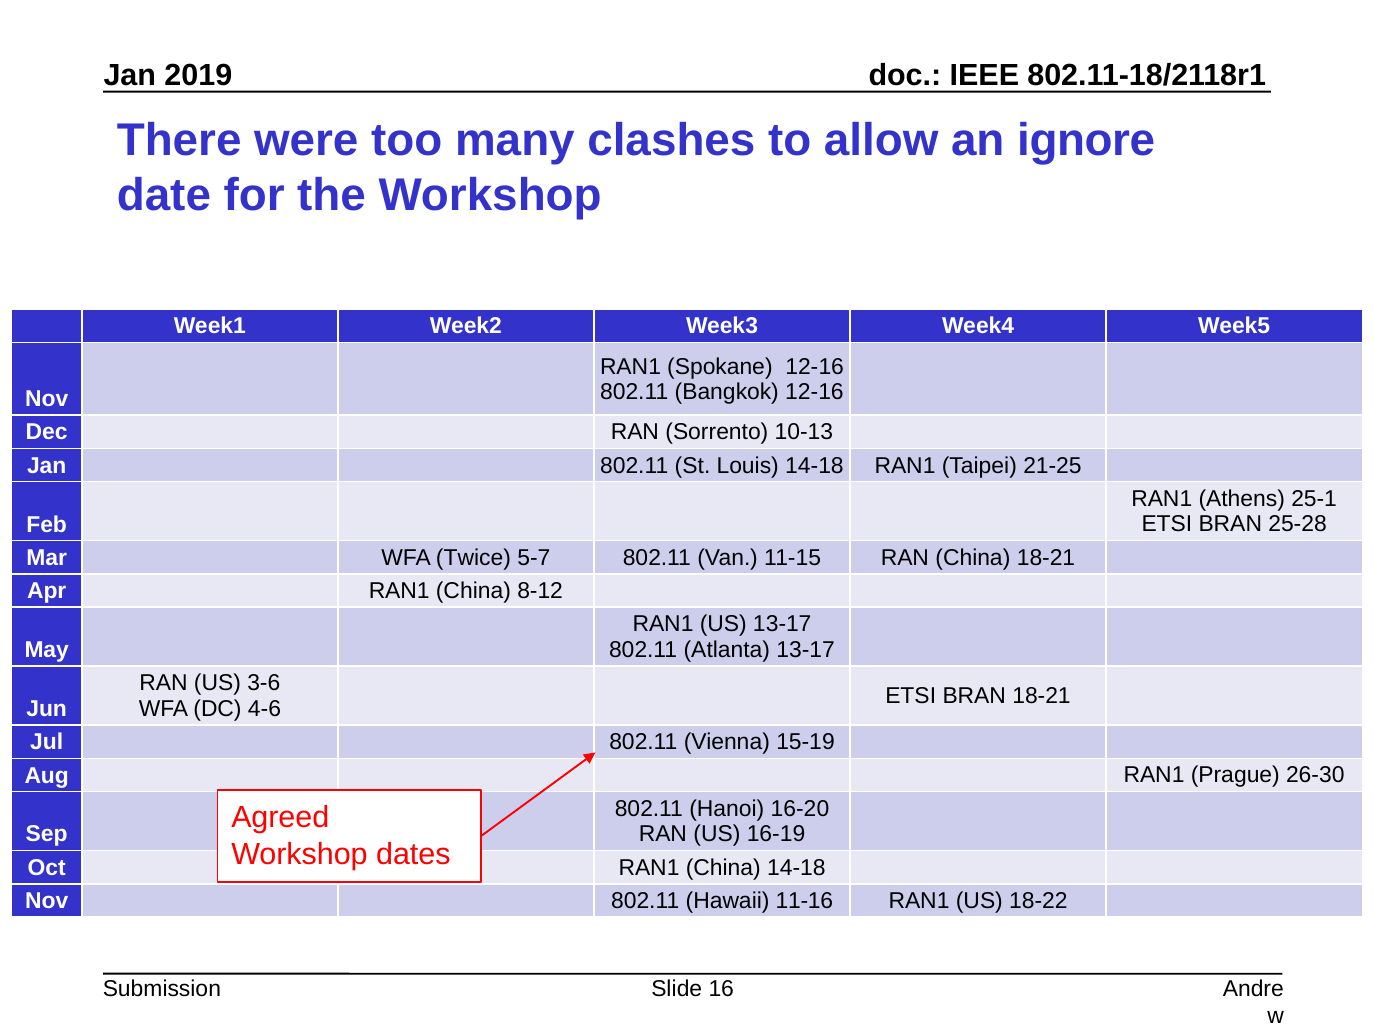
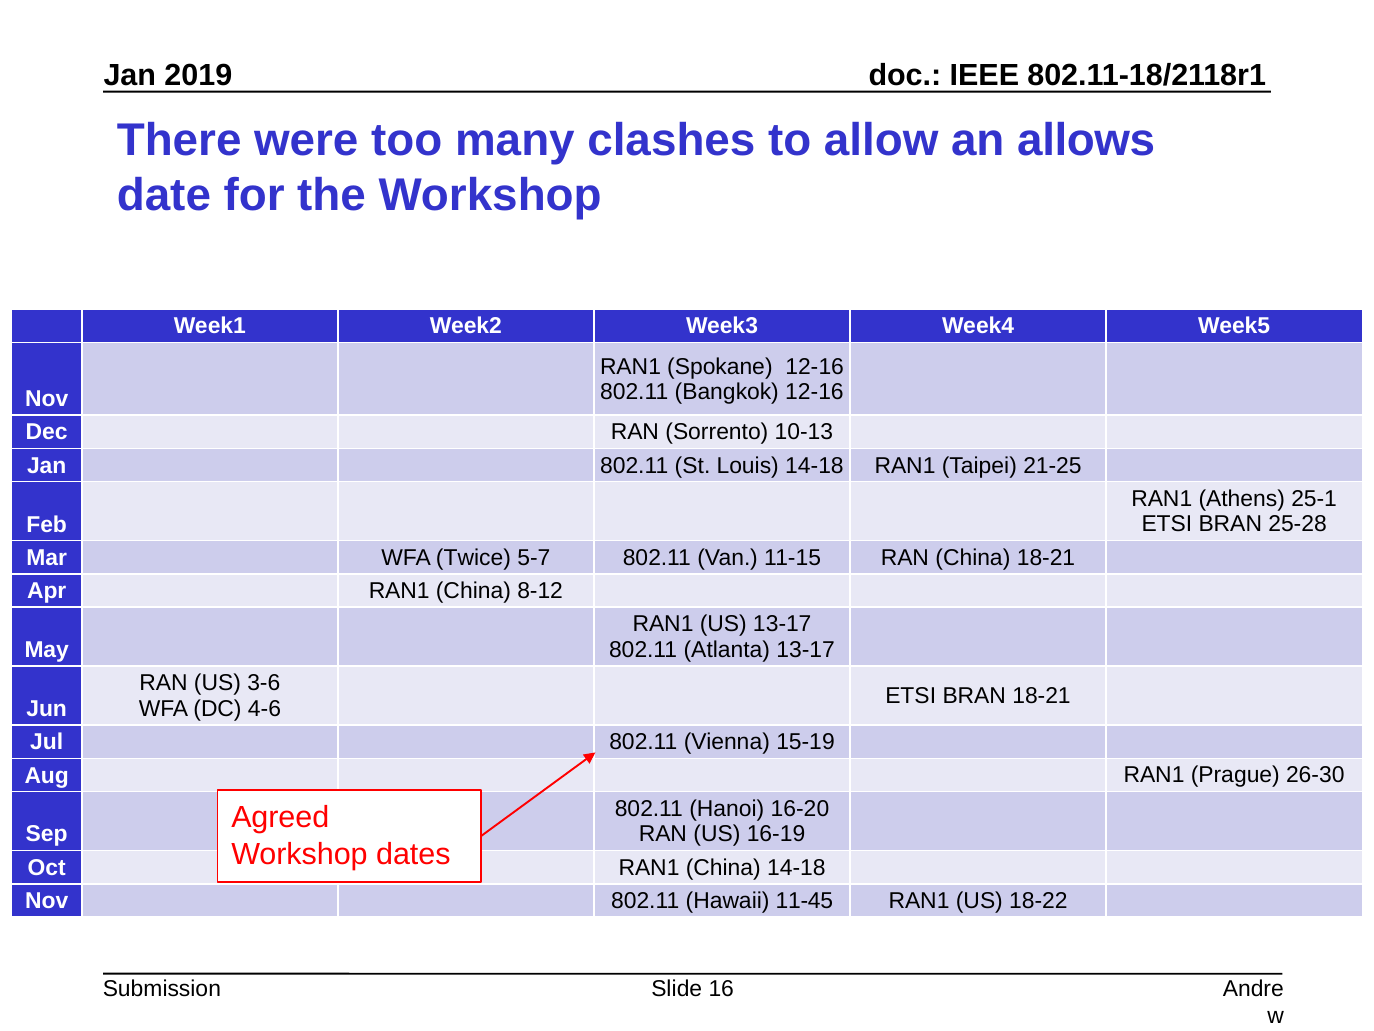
ignore: ignore -> allows
11-16: 11-16 -> 11-45
